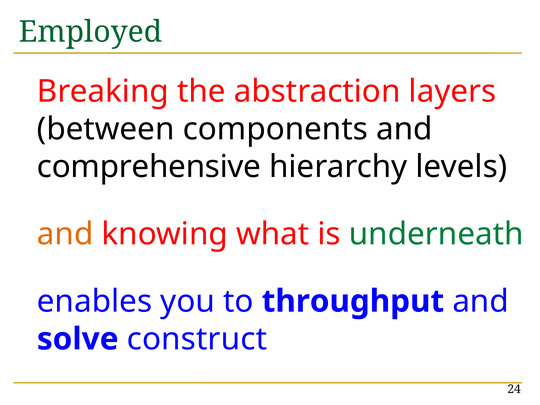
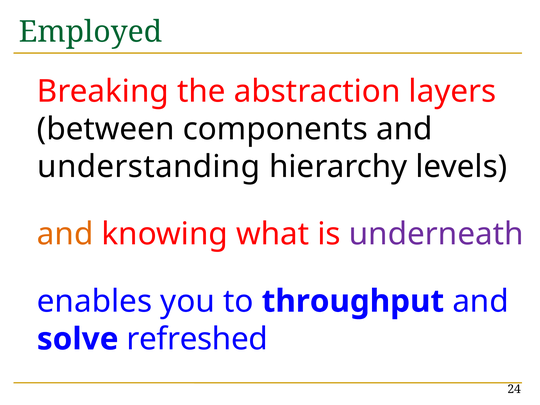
comprehensive: comprehensive -> understanding
underneath colour: green -> purple
construct: construct -> refreshed
